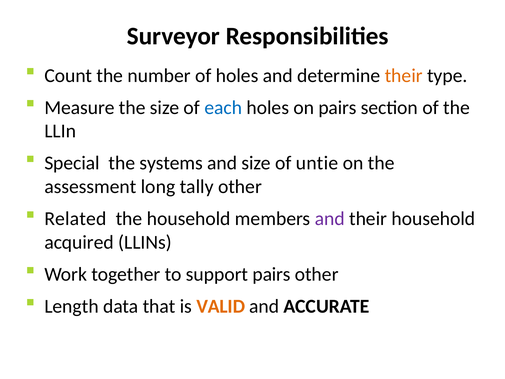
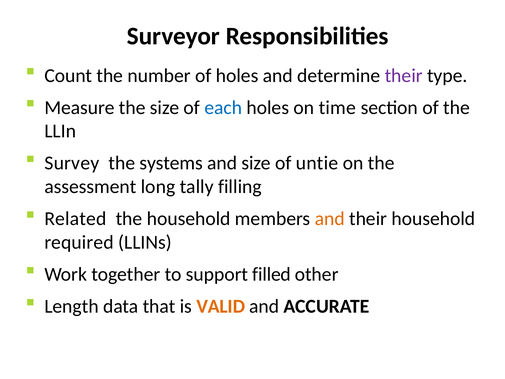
their at (404, 75) colour: orange -> purple
on pairs: pairs -> time
Special: Special -> Survey
tally other: other -> filling
and at (330, 219) colour: purple -> orange
acquired: acquired -> required
support pairs: pairs -> filled
